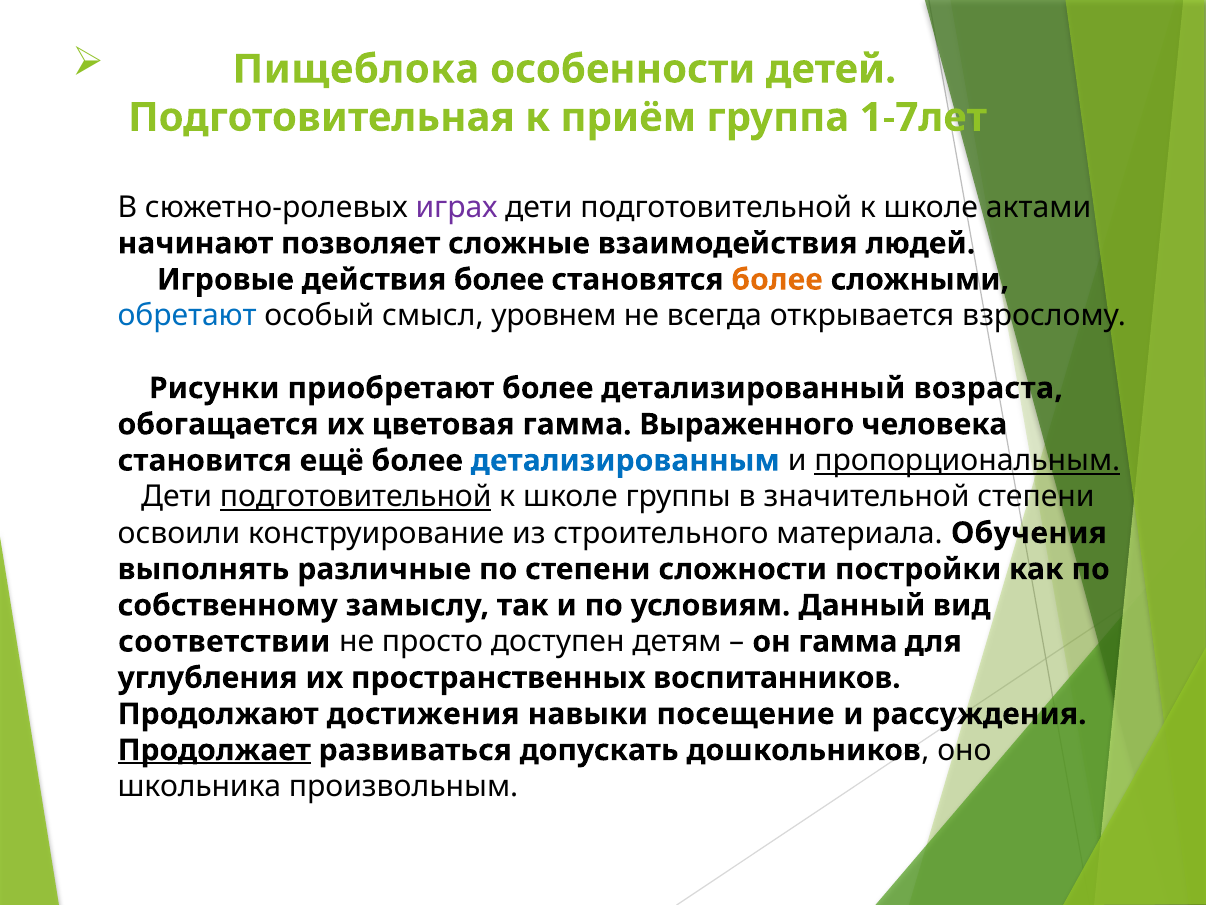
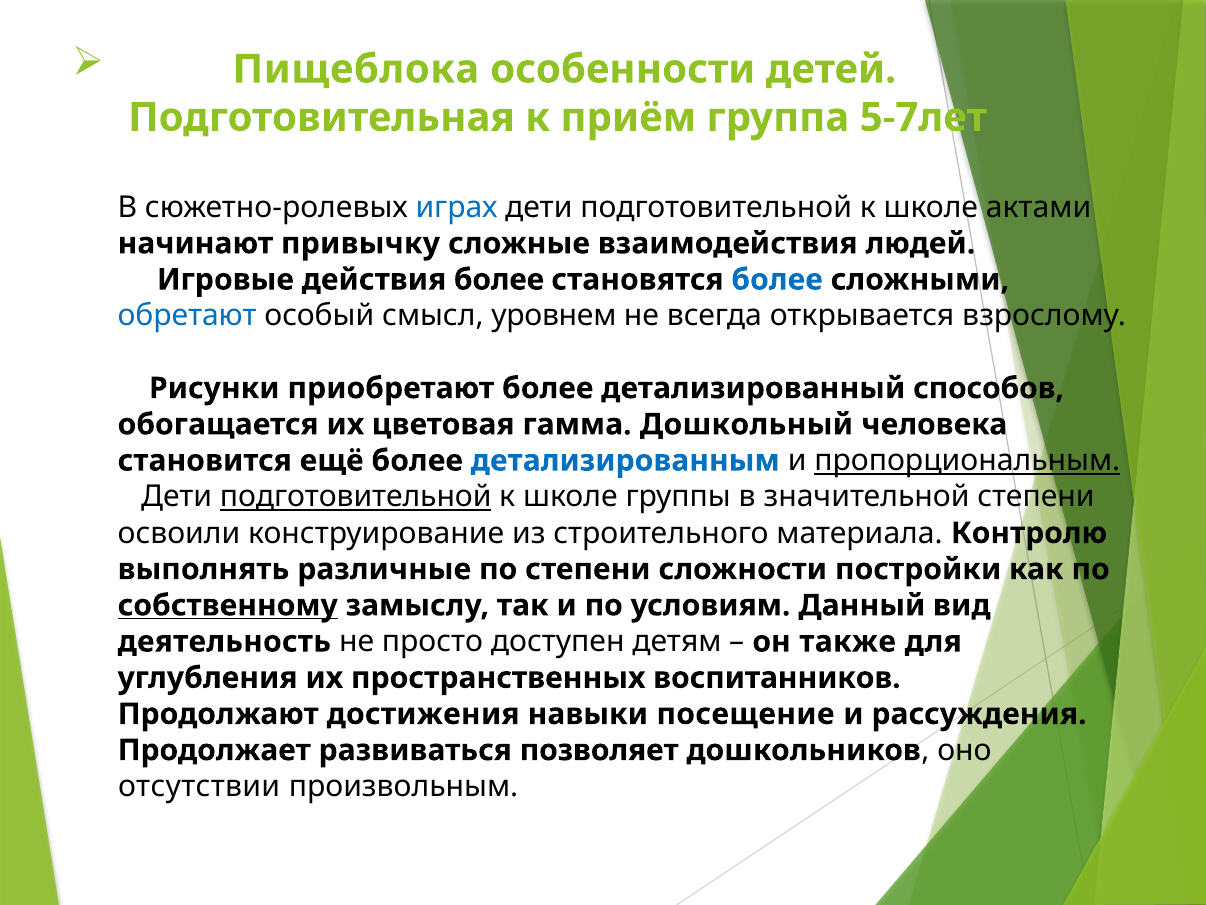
1-7лет: 1-7лет -> 5-7лет
играх colour: purple -> blue
позволяет: позволяет -> привычку
более at (777, 280) colour: orange -> blue
возраста: возраста -> способов
Выраженного: Выраженного -> Дошкольный
Обучения: Обучения -> Контролю
собственному underline: none -> present
соответствии: соответствии -> деятельность
он гамма: гамма -> также
Продолжает underline: present -> none
допускать: допускать -> позволяет
школьника: школьника -> отсутствии
